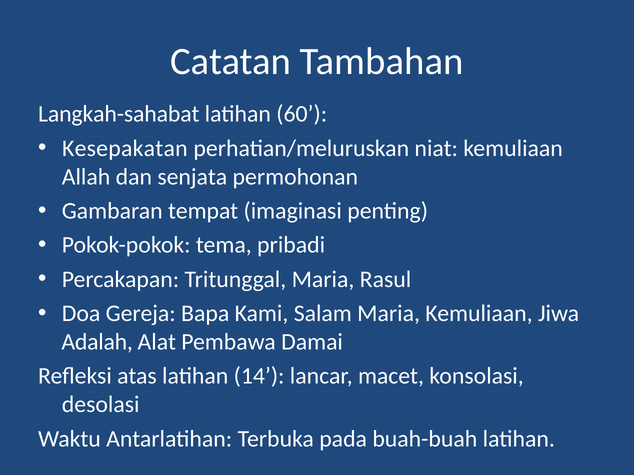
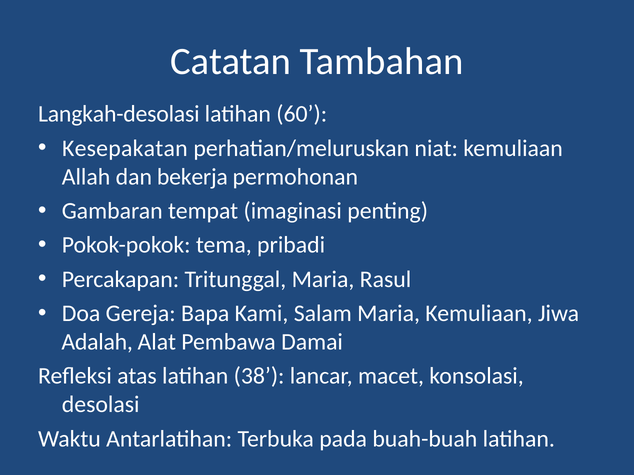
Langkah-sahabat: Langkah-sahabat -> Langkah-desolasi
senjata: senjata -> bekerja
14: 14 -> 38
